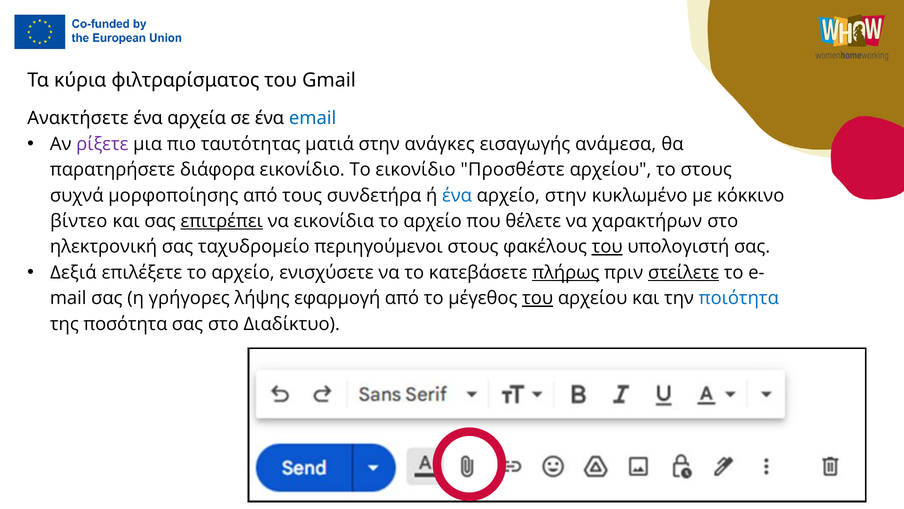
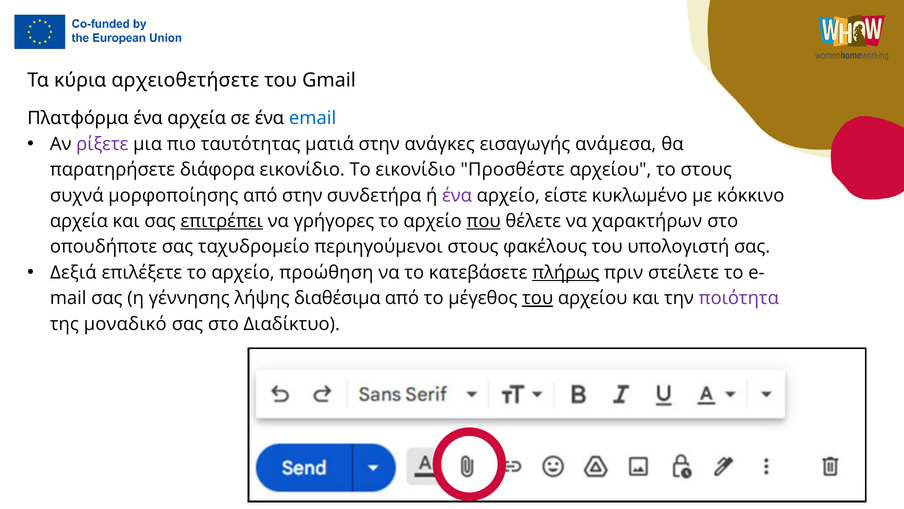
φιλτραρίσματος: φιλτραρίσματος -> αρχειοθετήσετε
Ανακτήσετε: Ανακτήσετε -> Πλατφόρμα
από τους: τους -> στην
ένα at (457, 195) colour: blue -> purple
αρχείο στην: στην -> είστε
βίντεο at (79, 221): βίντεο -> αρχεία
εικονίδια: εικονίδια -> γρήγορες
που underline: none -> present
ηλεκτρονική: ηλεκτρονική -> οπουδήποτε
του at (607, 247) underline: present -> none
ενισχύσετε: ενισχύσετε -> προώθηση
στείλετε underline: present -> none
γρήγορες: γρήγορες -> γέννησης
εφαρμογή: εφαρμογή -> διαθέσιμα
ποιότητα colour: blue -> purple
ποσότητα: ποσότητα -> μοναδικό
